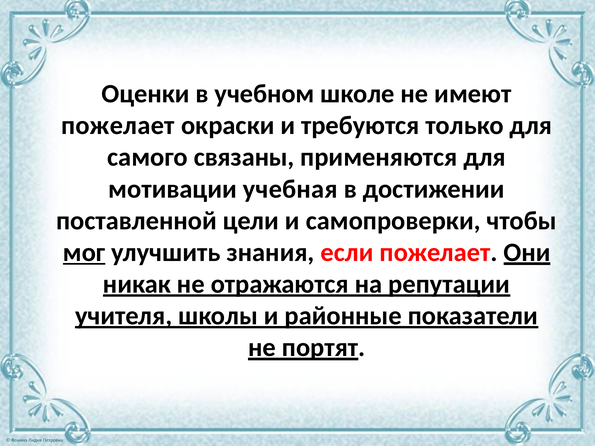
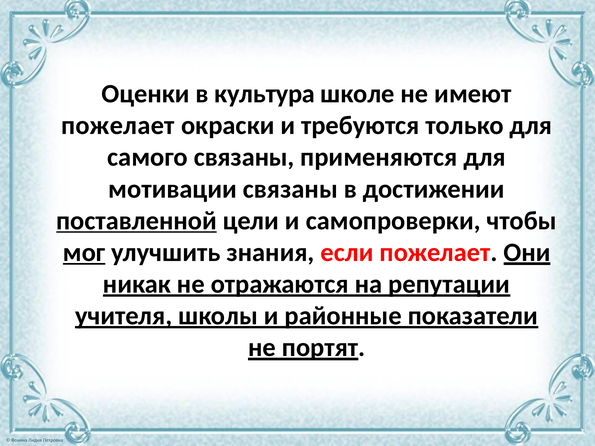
учебном: учебном -> культура
мотивации учебная: учебная -> связаны
поставленной underline: none -> present
